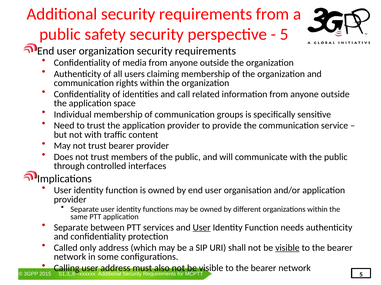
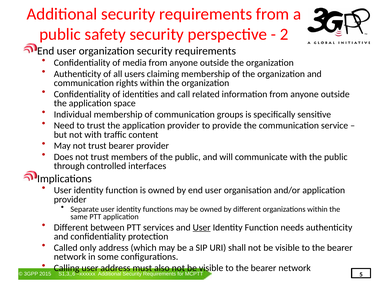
5 at (284, 34): 5 -> 2
Separate at (71, 228): Separate -> Different
visible at (287, 248) underline: present -> none
